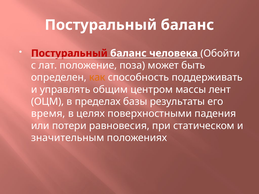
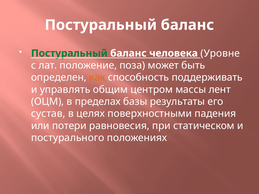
Постуральный at (69, 53) colour: red -> green
Обойти: Обойти -> Уровне
время: время -> сустав
значительным: значительным -> постурального
